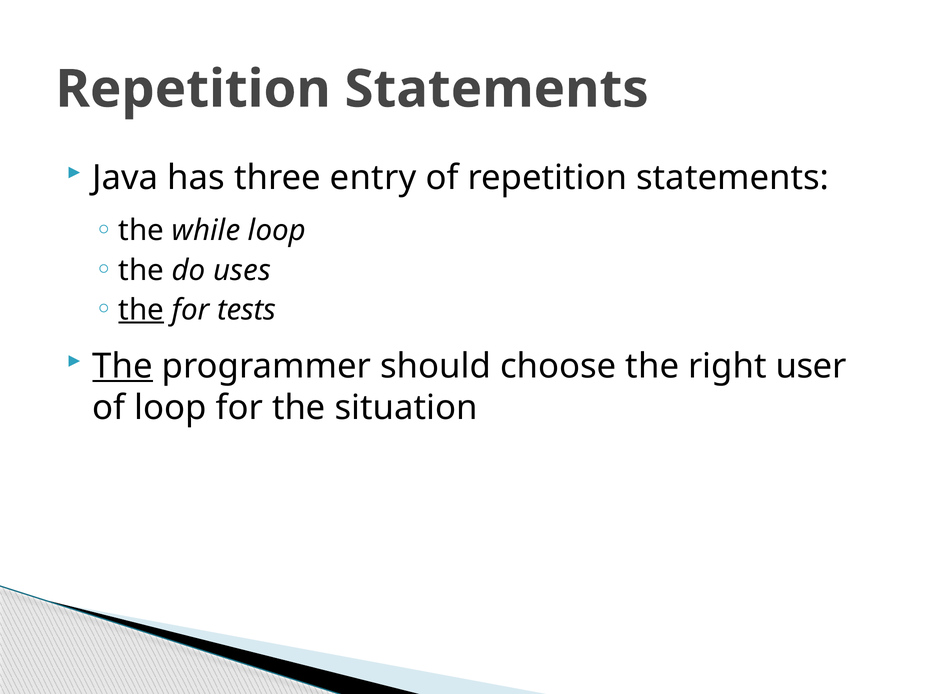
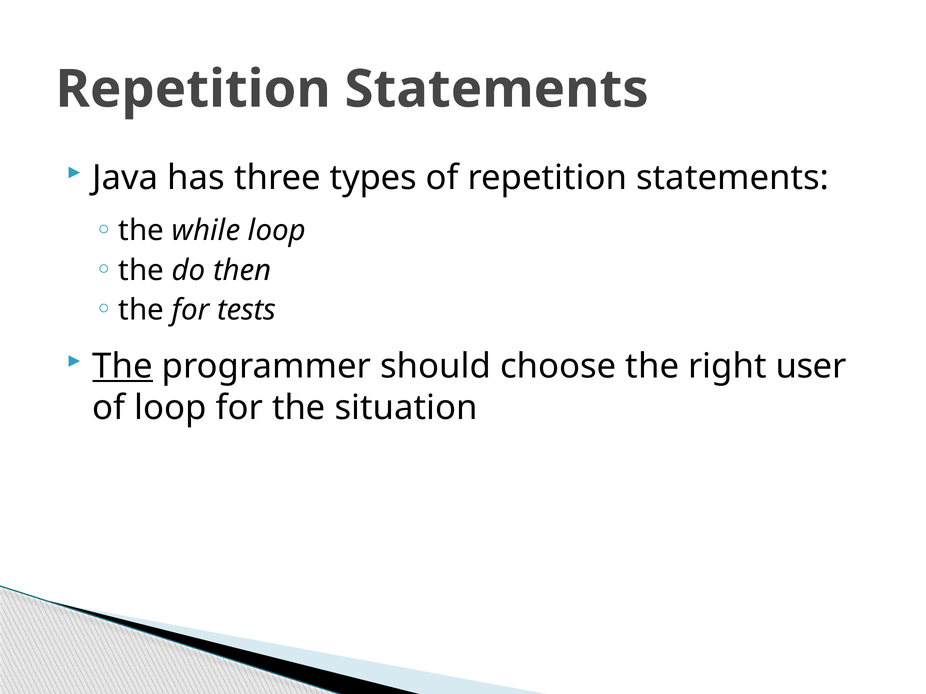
entry: entry -> types
uses: uses -> then
the at (141, 310) underline: present -> none
